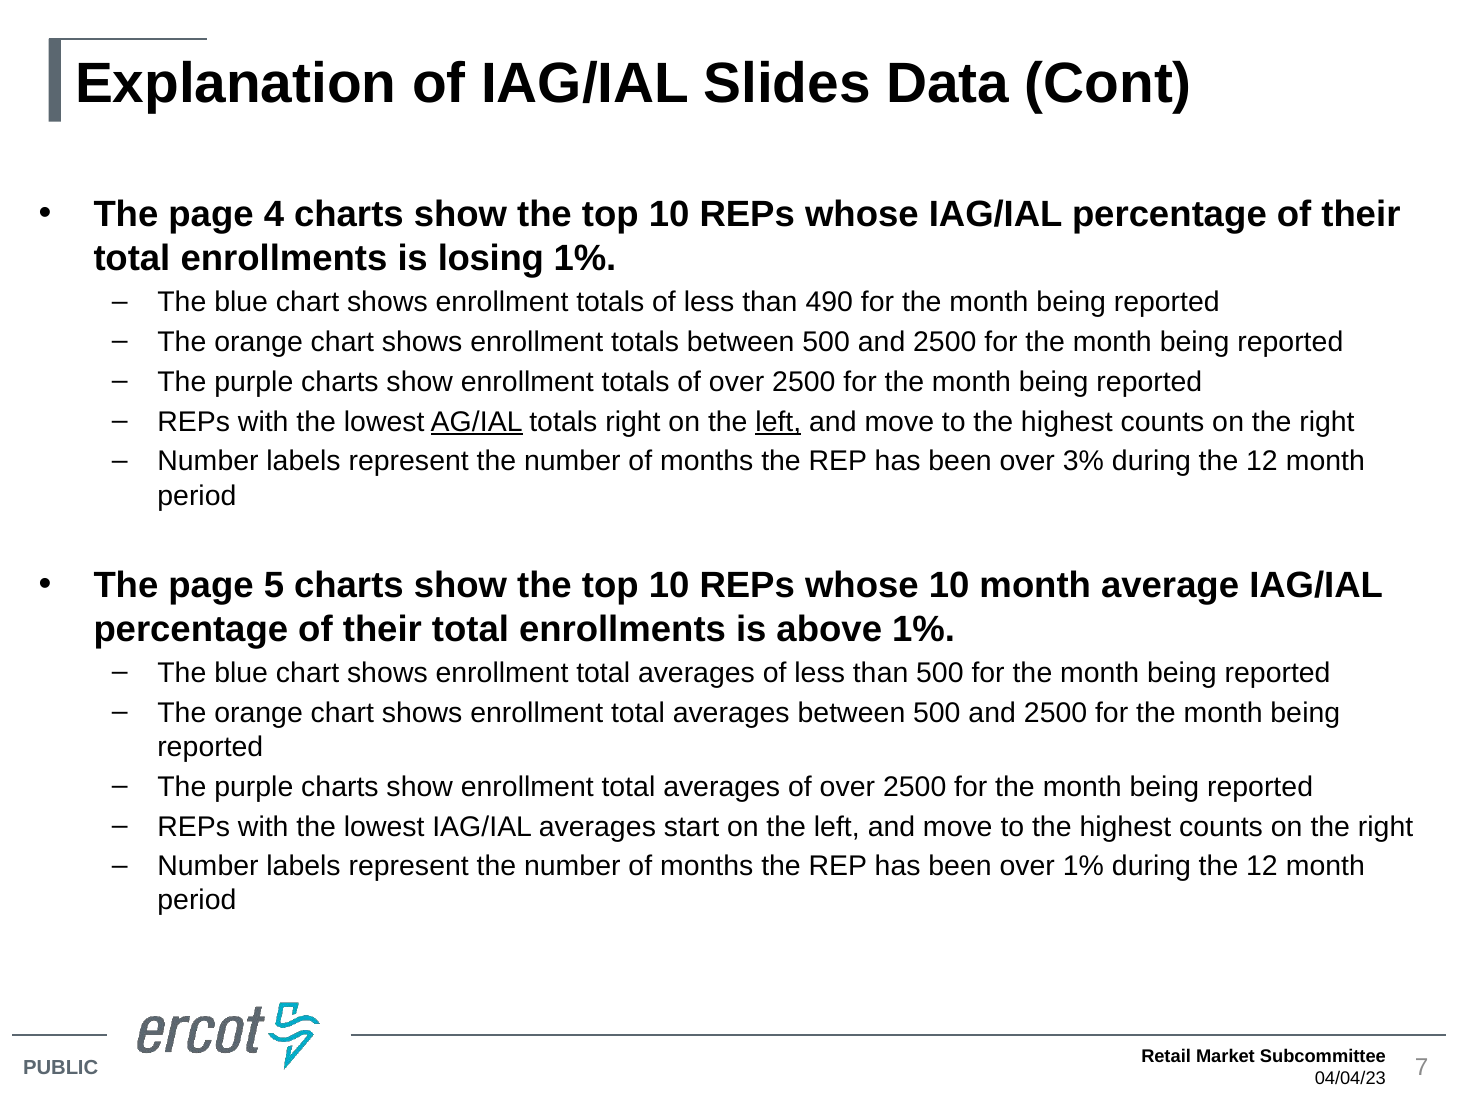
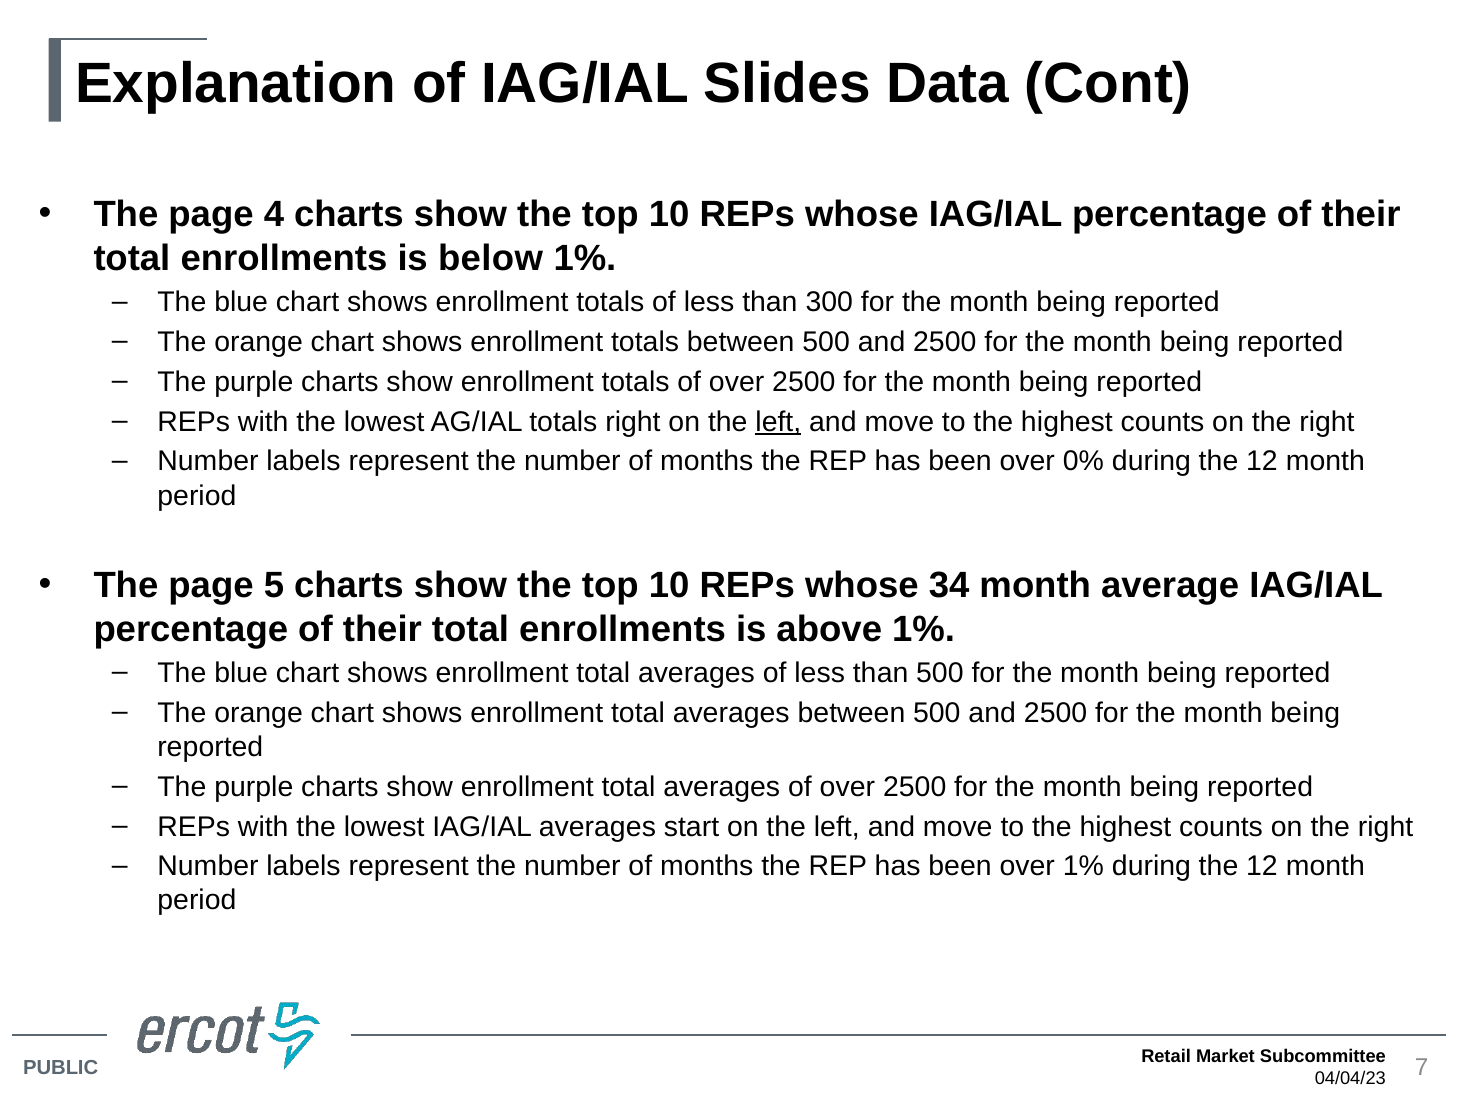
losing: losing -> below
490: 490 -> 300
AG/IAL underline: present -> none
3%: 3% -> 0%
whose 10: 10 -> 34
